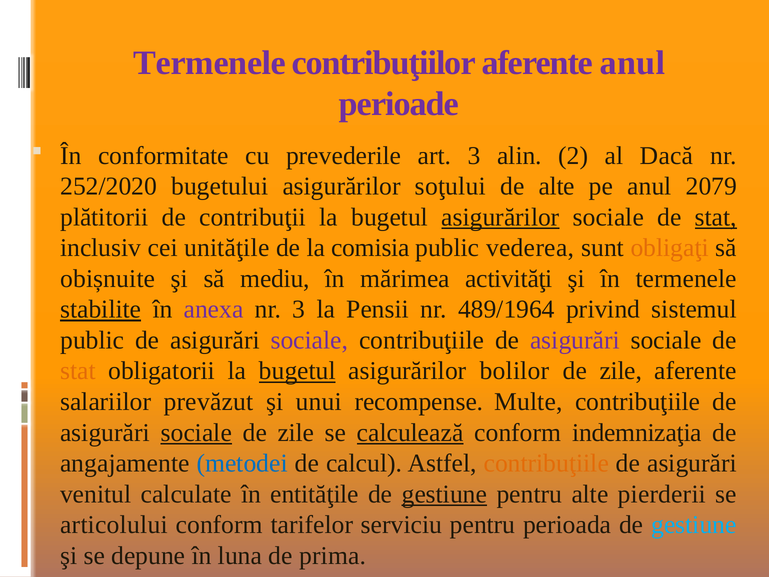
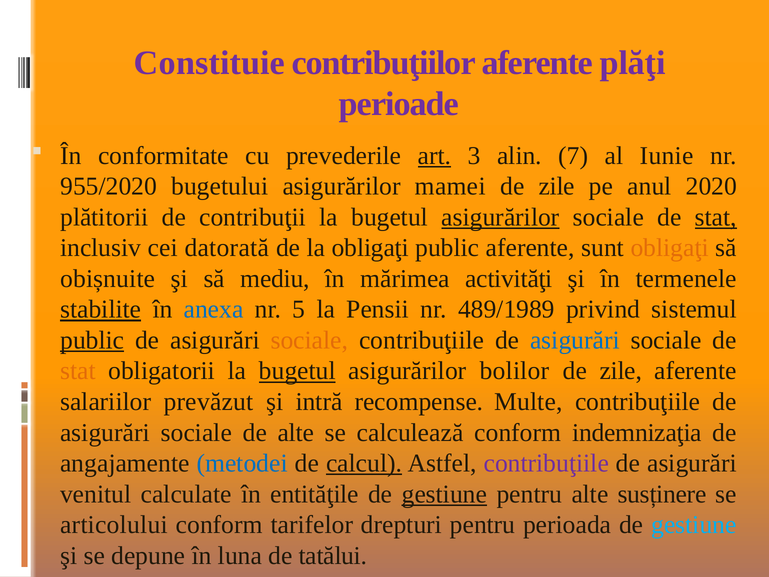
Termenele at (210, 63): Termenele -> Constituie
aferente anul: anul -> plăţi
art underline: none -> present
2: 2 -> 7
Dacă: Dacă -> Iunie
252/2020: 252/2020 -> 955/2020
soţului: soţului -> mamei
alte at (557, 186): alte -> zile
2079: 2079 -> 2020
unităţile: unităţile -> datorată
la comisia: comisia -> obligaţi
public vederea: vederea -> aferente
anexa colour: purple -> blue
nr 3: 3 -> 5
489/1964: 489/1964 -> 489/1989
public at (92, 340) underline: none -> present
sociale at (309, 340) colour: purple -> orange
asigurări at (575, 340) colour: purple -> blue
unui: unui -> intră
sociale at (196, 432) underline: present -> none
zile at (296, 432): zile -> alte
calculează underline: present -> none
calcul underline: none -> present
contribuţiile at (546, 463) colour: orange -> purple
pierderii: pierderii -> susținere
serviciu: serviciu -> drepturi
prima: prima -> tatălui
